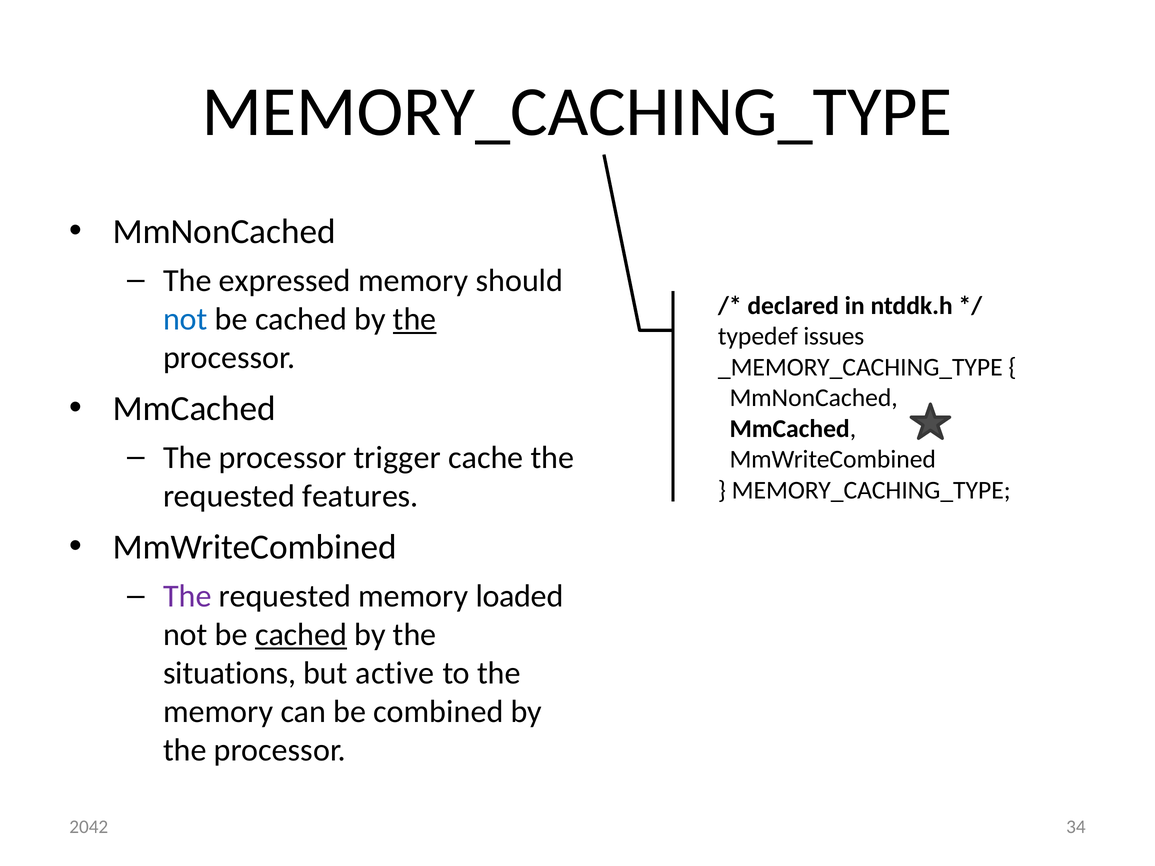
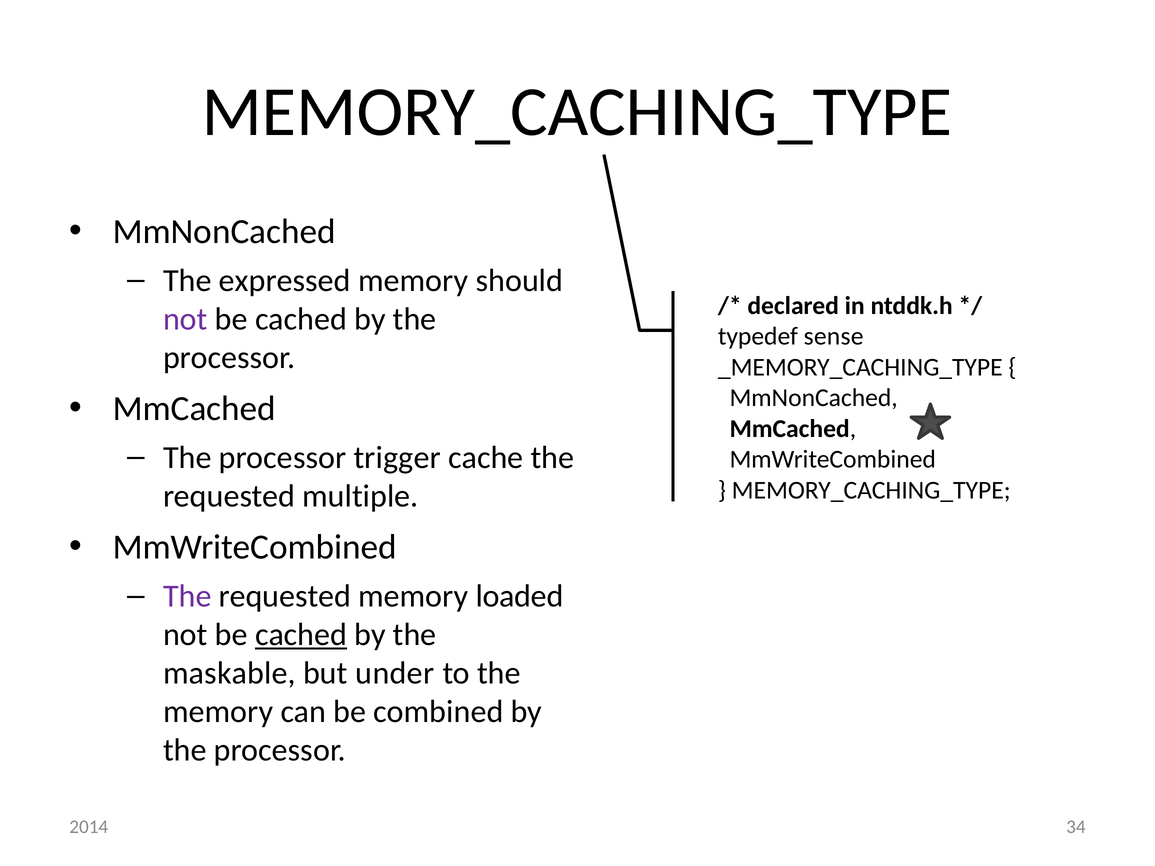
not at (185, 319) colour: blue -> purple
the at (415, 319) underline: present -> none
issues: issues -> sense
features: features -> multiple
situations: situations -> maskable
active: active -> under
2042: 2042 -> 2014
